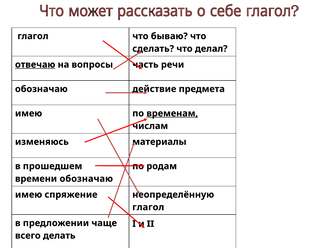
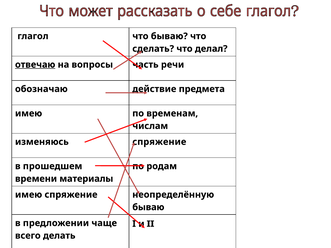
временам underline: present -> none
изменяюсь материалы: материалы -> спряжение
времени обозначаю: обозначаю -> материалы
глагол at (148, 207): глагол -> бываю
